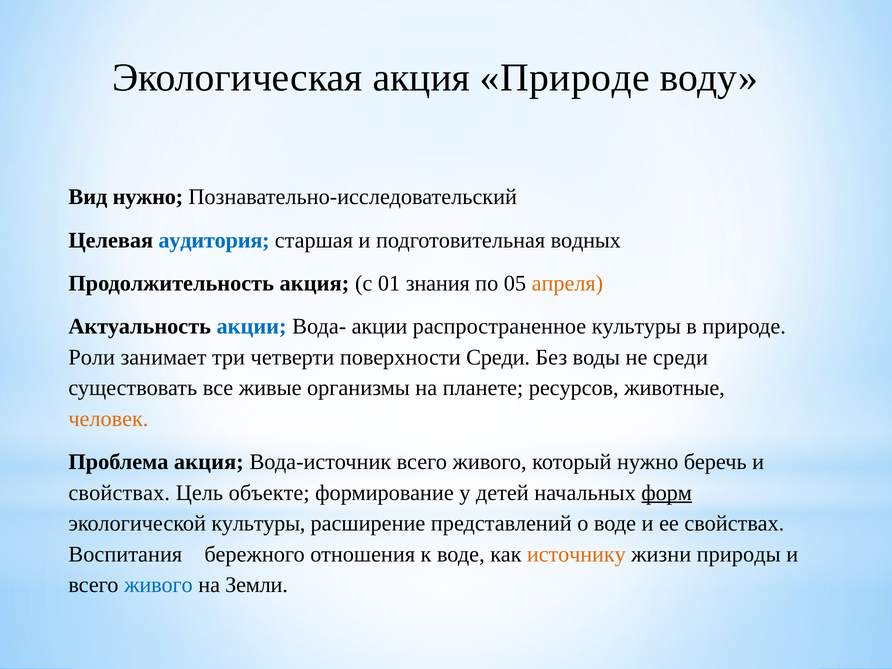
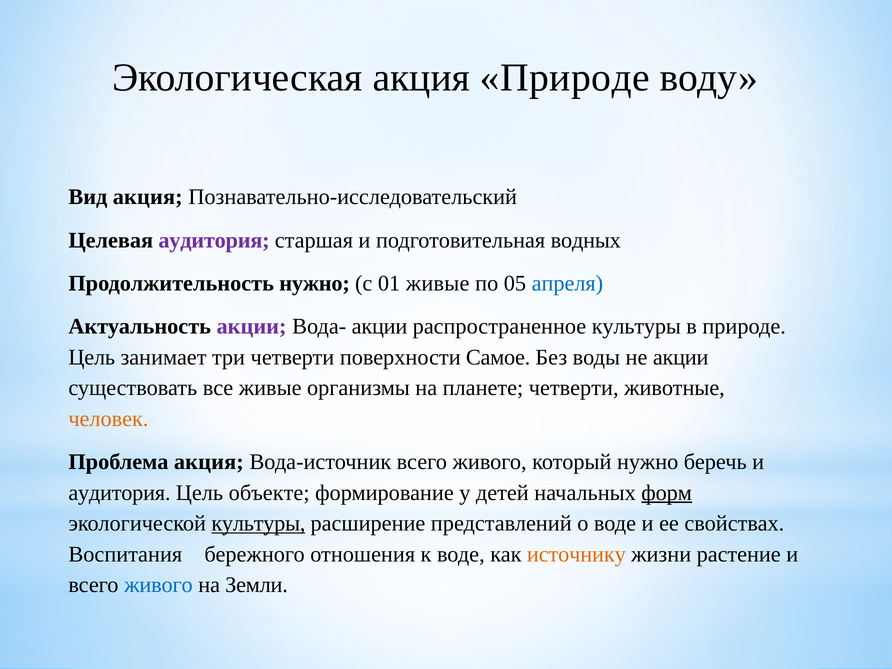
Вид нужно: нужно -> акция
аудитория at (214, 240) colour: blue -> purple
Продолжительность акция: акция -> нужно
01 знания: знания -> живые
апреля colour: orange -> blue
акции at (252, 326) colour: blue -> purple
Роли at (92, 357): Роли -> Цель
поверхности Среди: Среди -> Самое
не среди: среди -> акции
планете ресурсов: ресурсов -> четверти
свойствах at (119, 493): свойствах -> аудитория
культуры at (258, 523) underline: none -> present
природы: природы -> растение
